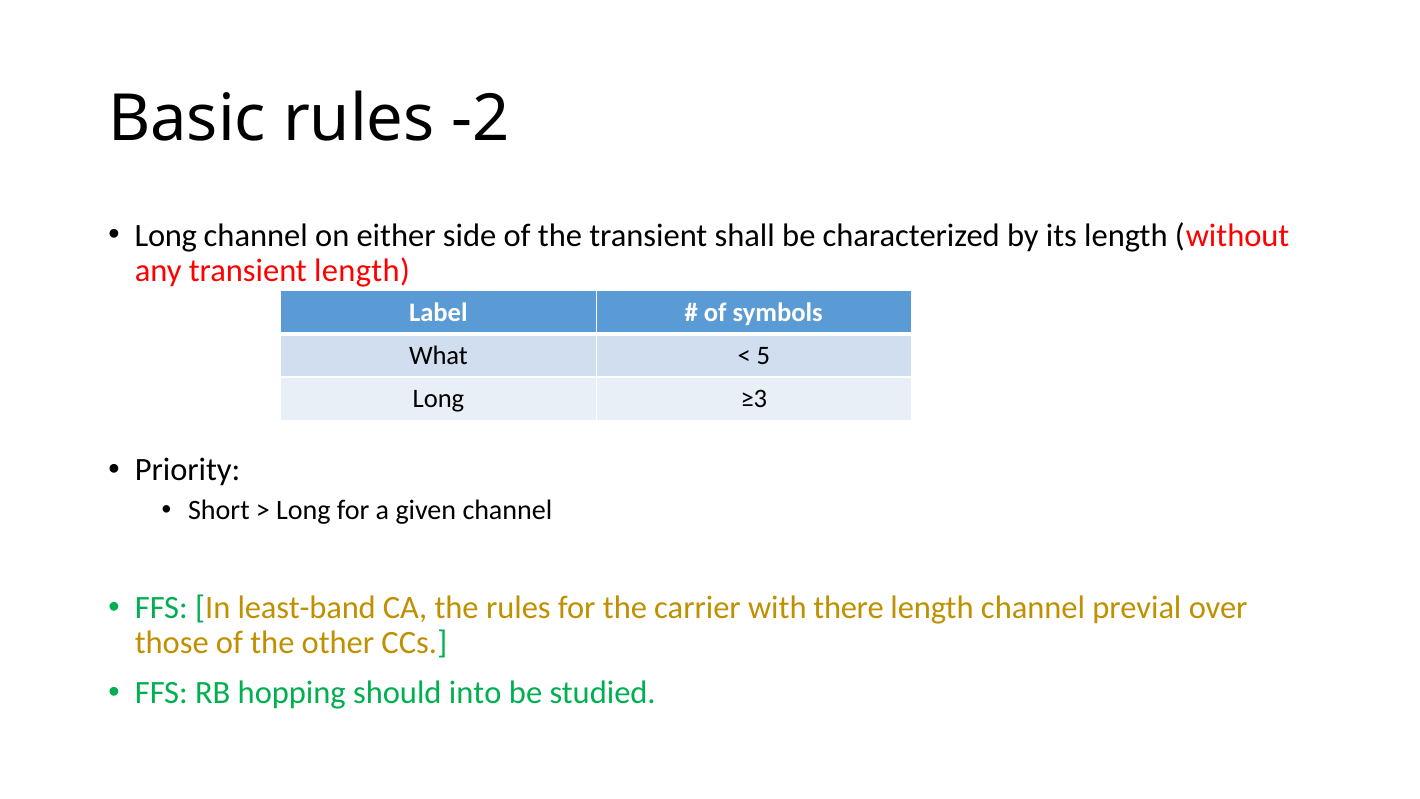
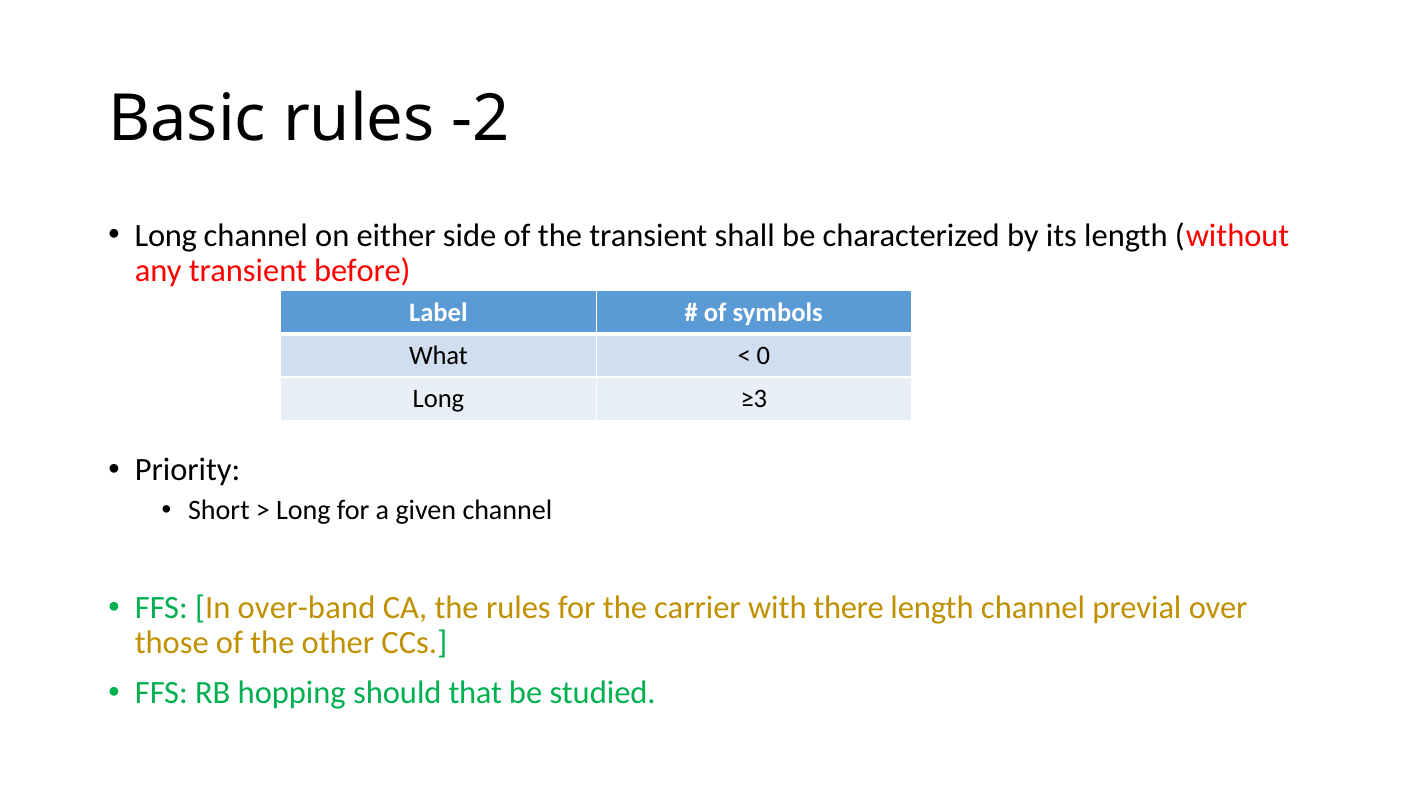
transient length: length -> before
5: 5 -> 0
least-band: least-band -> over-band
into: into -> that
